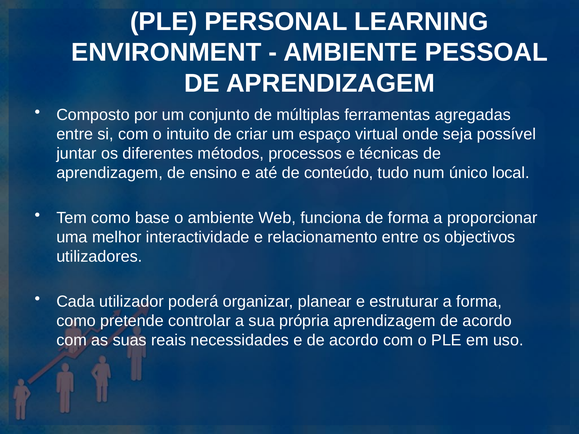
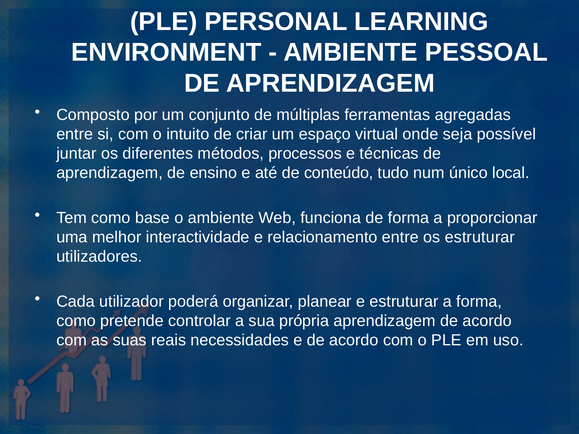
os objectivos: objectivos -> estruturar
